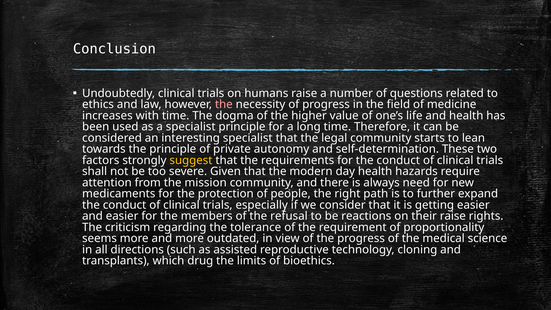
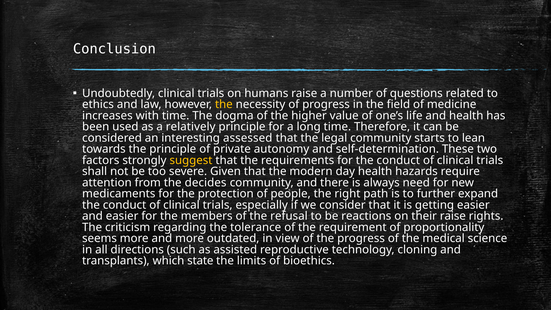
the at (224, 104) colour: pink -> yellow
a specialist: specialist -> relatively
interesting specialist: specialist -> assessed
mission: mission -> decides
drug: drug -> state
